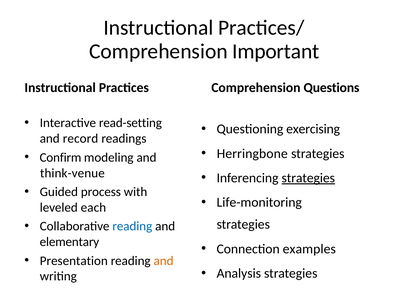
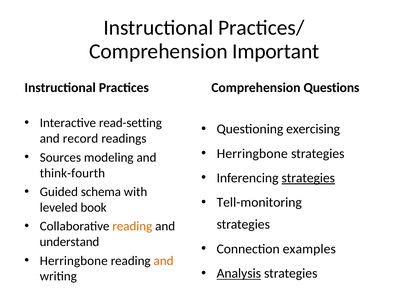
Confirm: Confirm -> Sources
think-venue: think-venue -> think-fourth
process: process -> schema
Life-monitoring: Life-monitoring -> Tell-monitoring
each: each -> book
reading at (132, 226) colour: blue -> orange
elementary: elementary -> understand
Presentation at (74, 261): Presentation -> Herringbone
Analysis underline: none -> present
